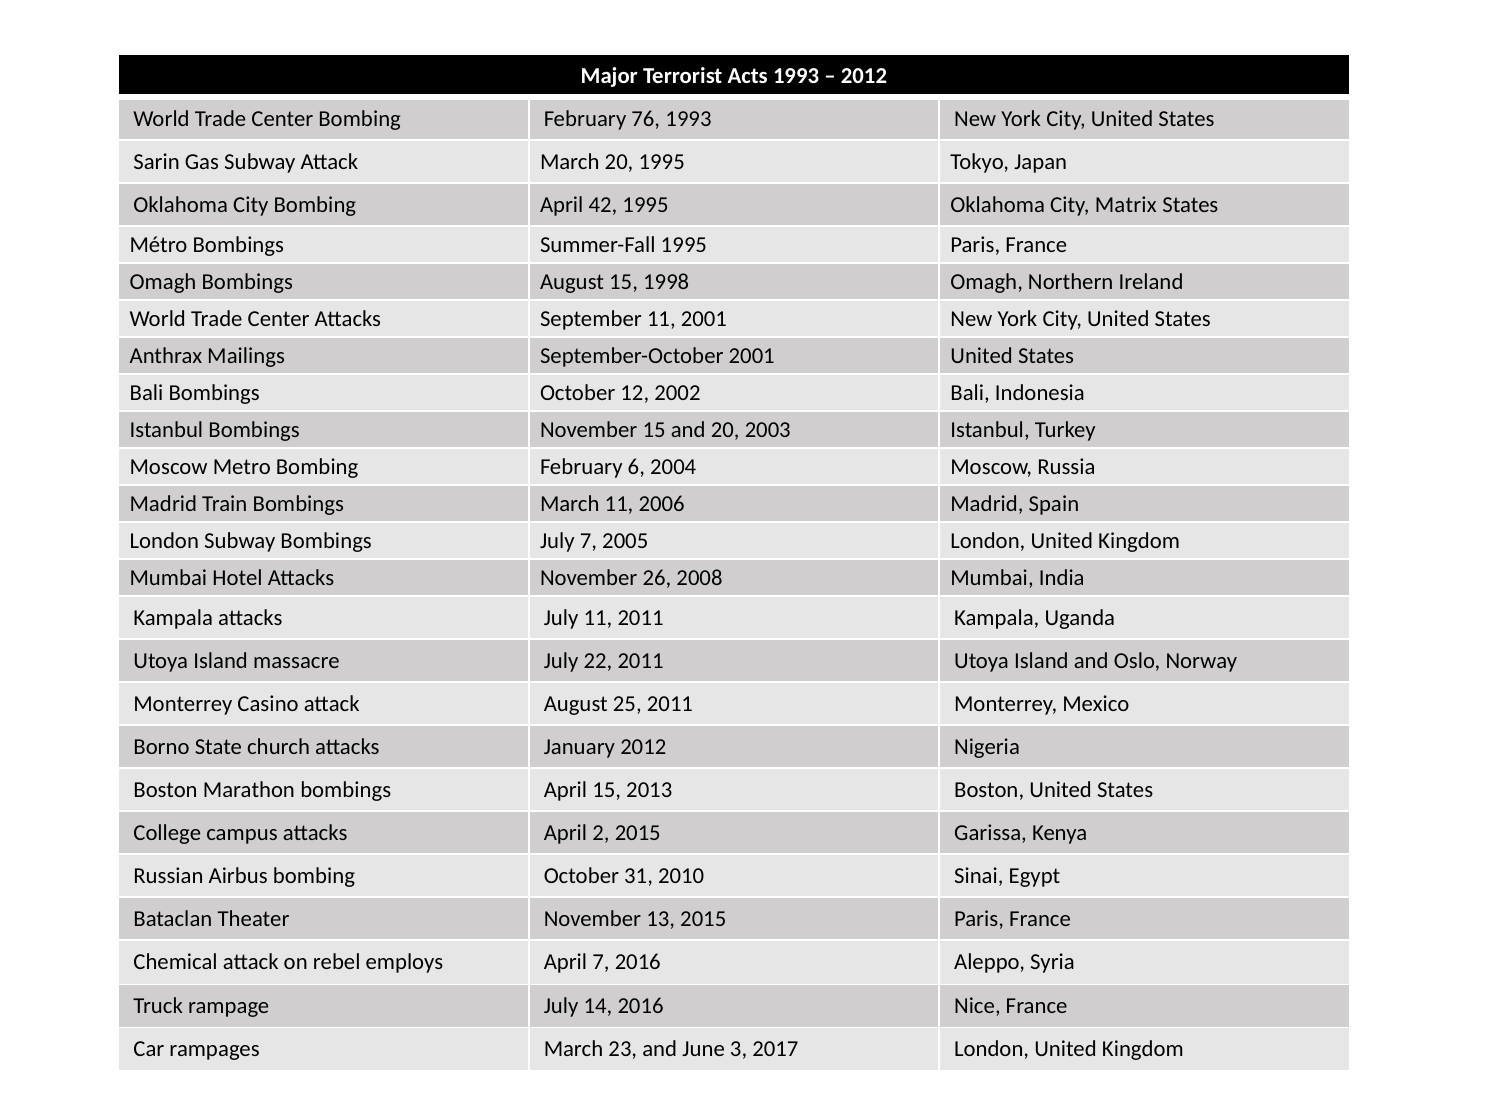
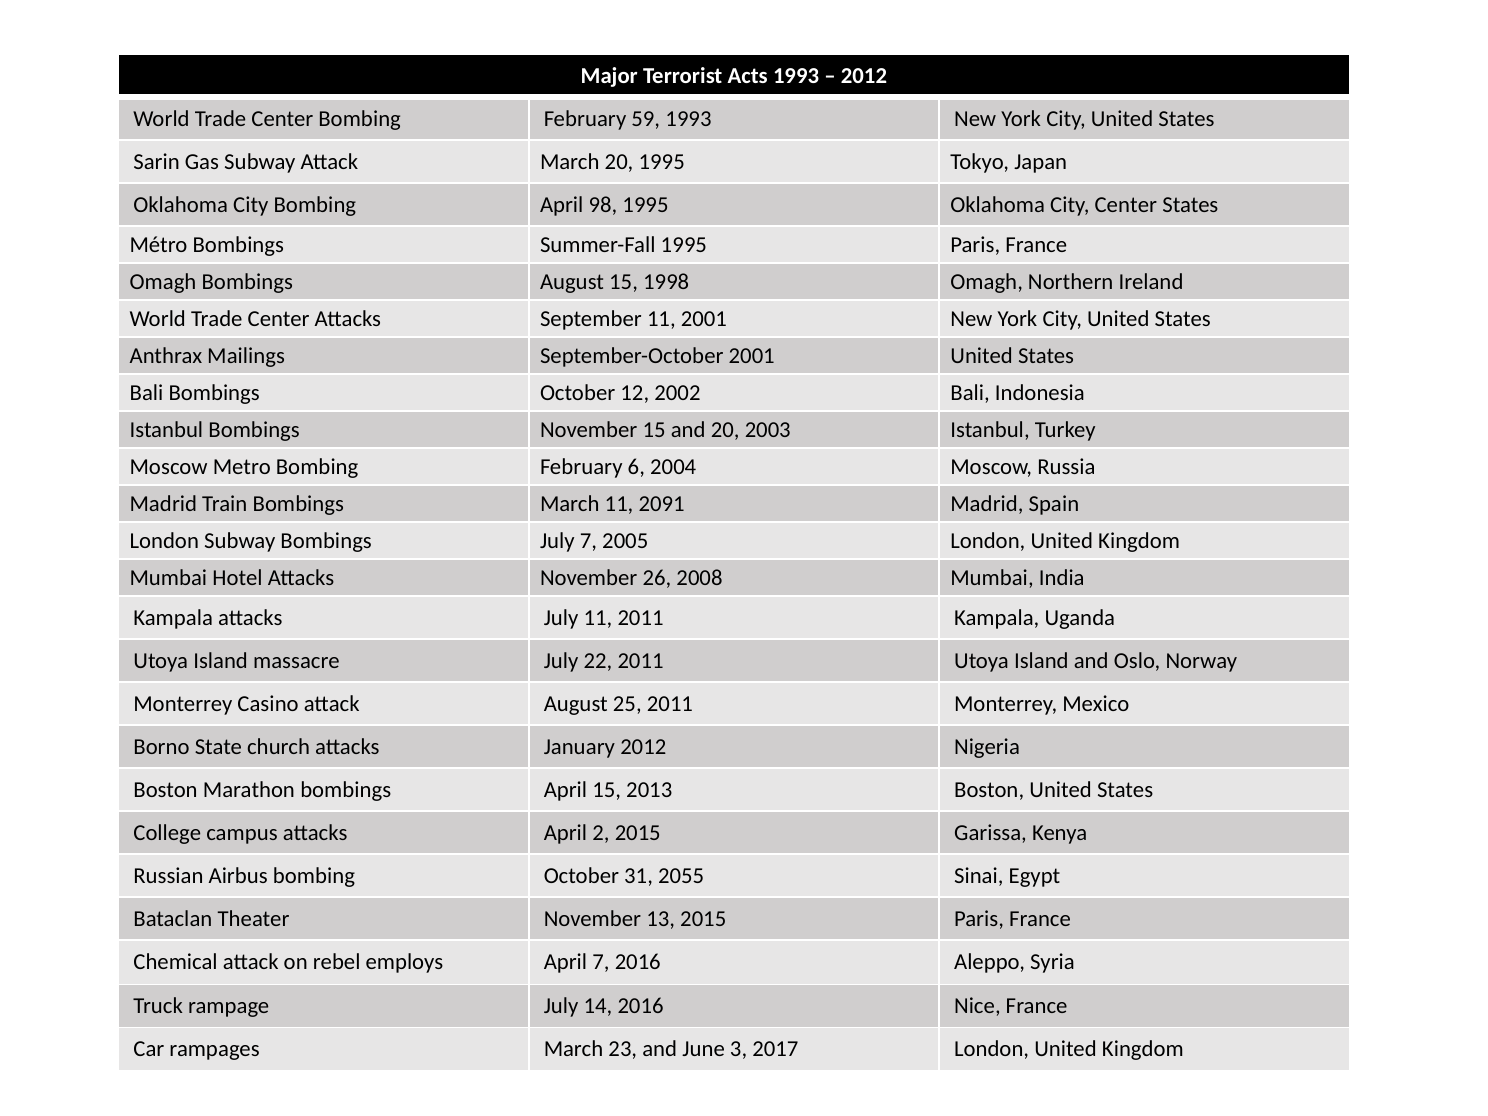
76: 76 -> 59
42: 42 -> 98
City Matrix: Matrix -> Center
2006: 2006 -> 2091
2010: 2010 -> 2055
